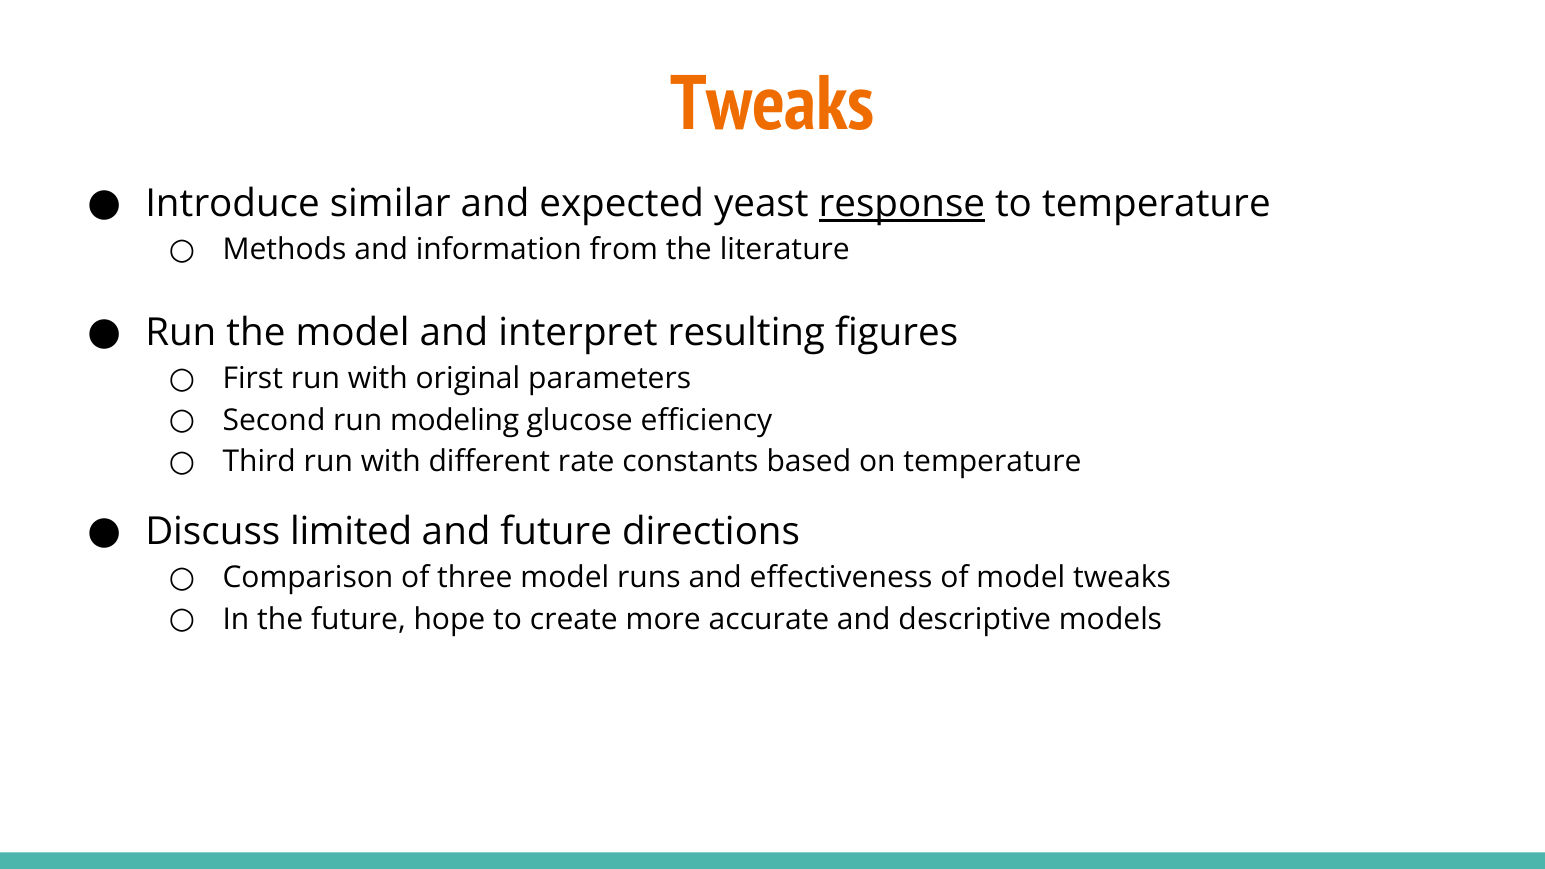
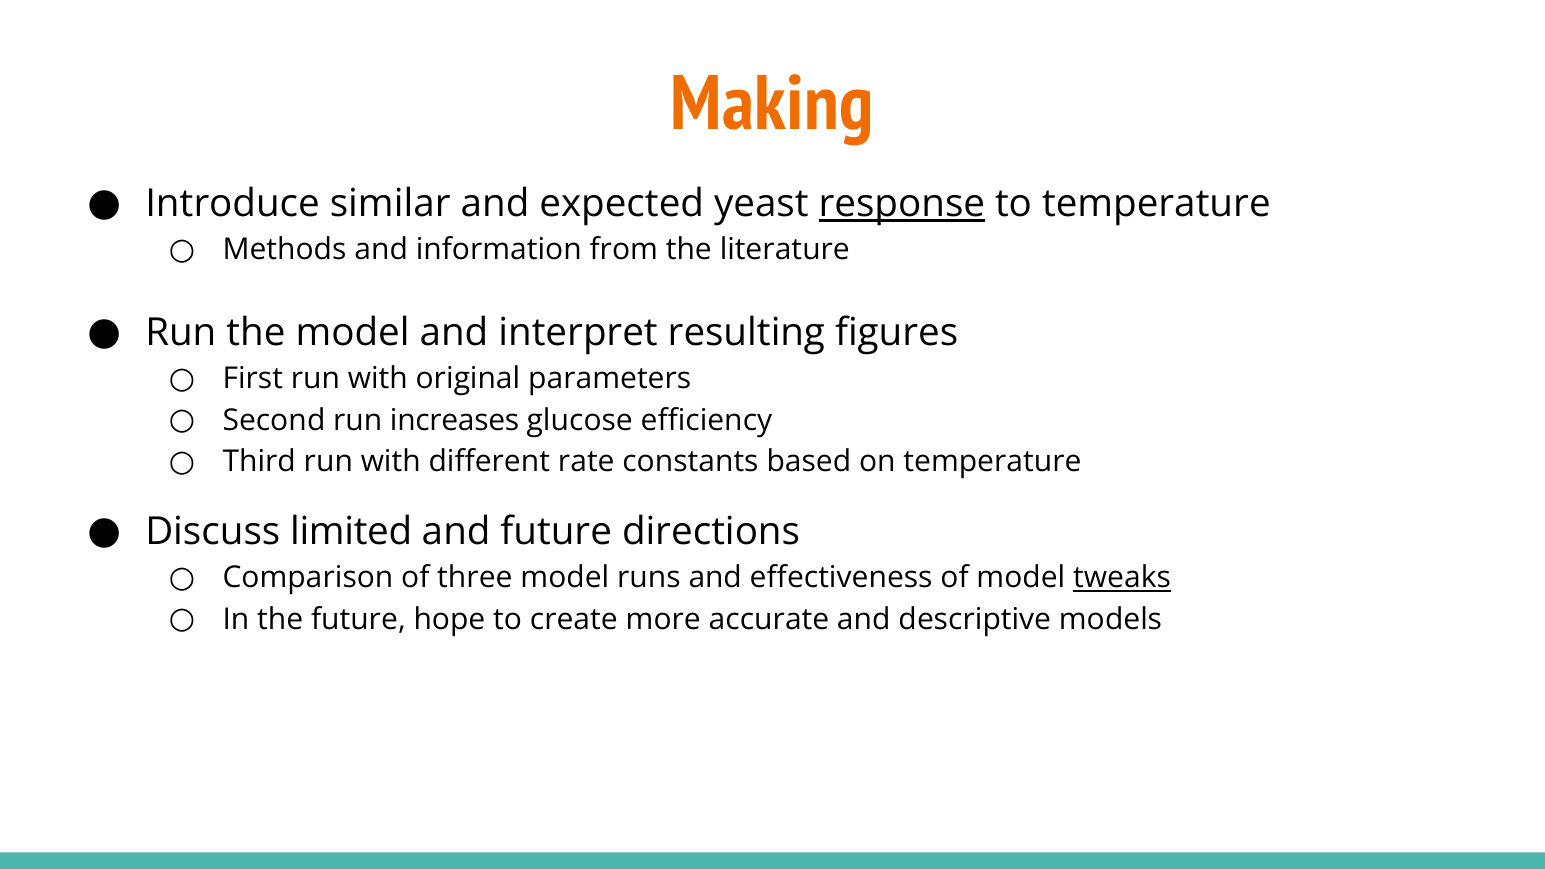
Tweaks at (773, 104): Tweaks -> Making
modeling: modeling -> increases
tweaks at (1122, 578) underline: none -> present
